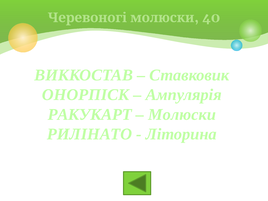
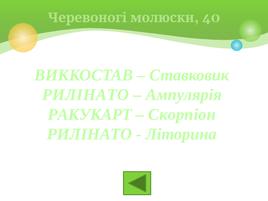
ОНОРПІСК at (86, 95): ОНОРПІСК -> РИЛІНАТО
Молюски at (182, 114): Молюски -> Скорпіон
